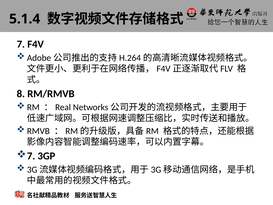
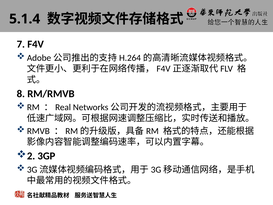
7 at (31, 156): 7 -> 2
